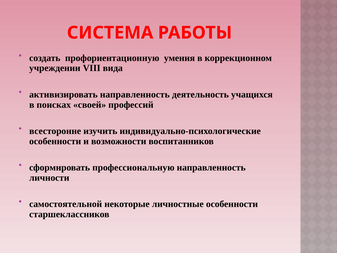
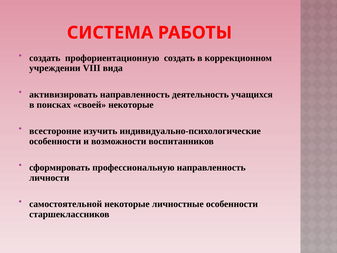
профориентационную умения: умения -> создать
своей профессий: профессий -> некоторые
